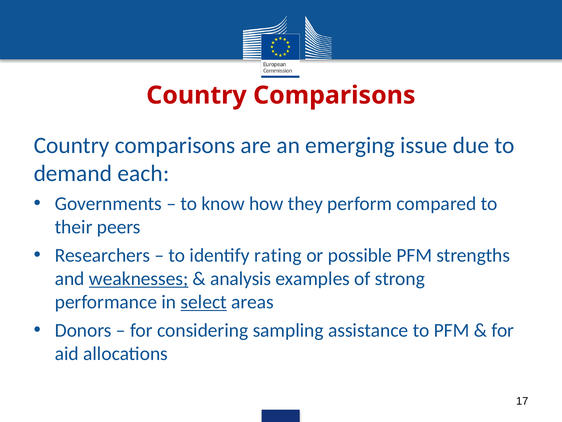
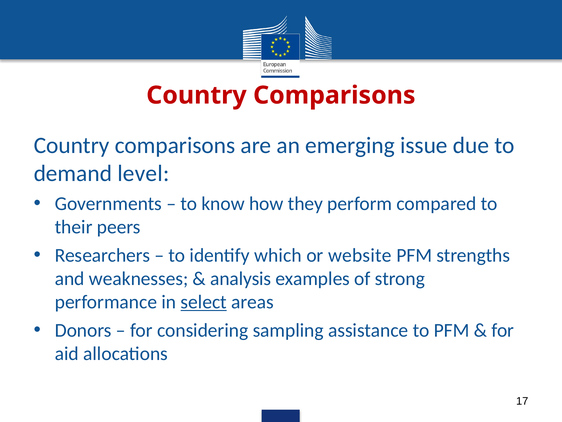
each: each -> level
rating: rating -> which
possible: possible -> website
weaknesses underline: present -> none
